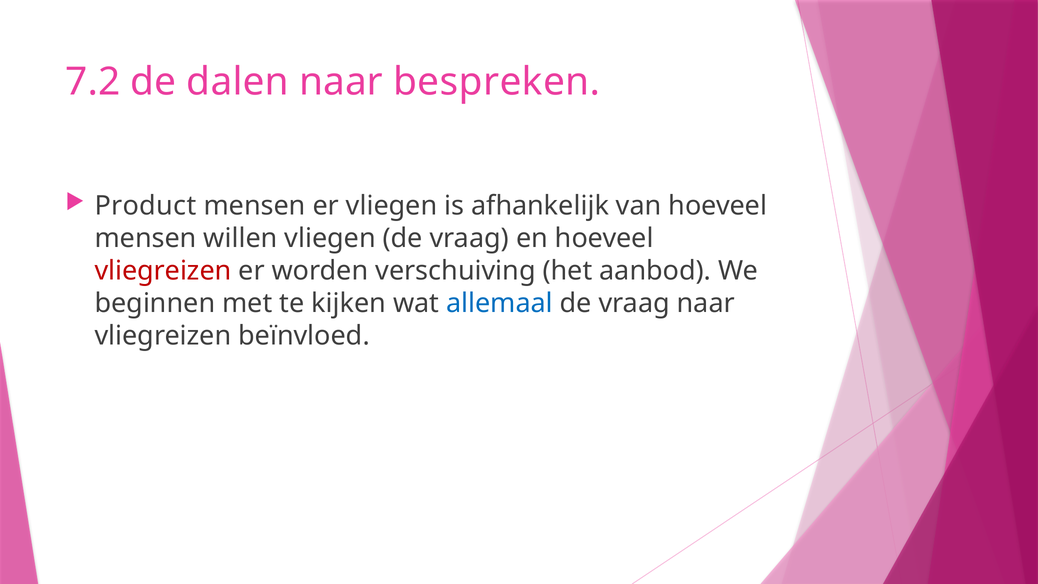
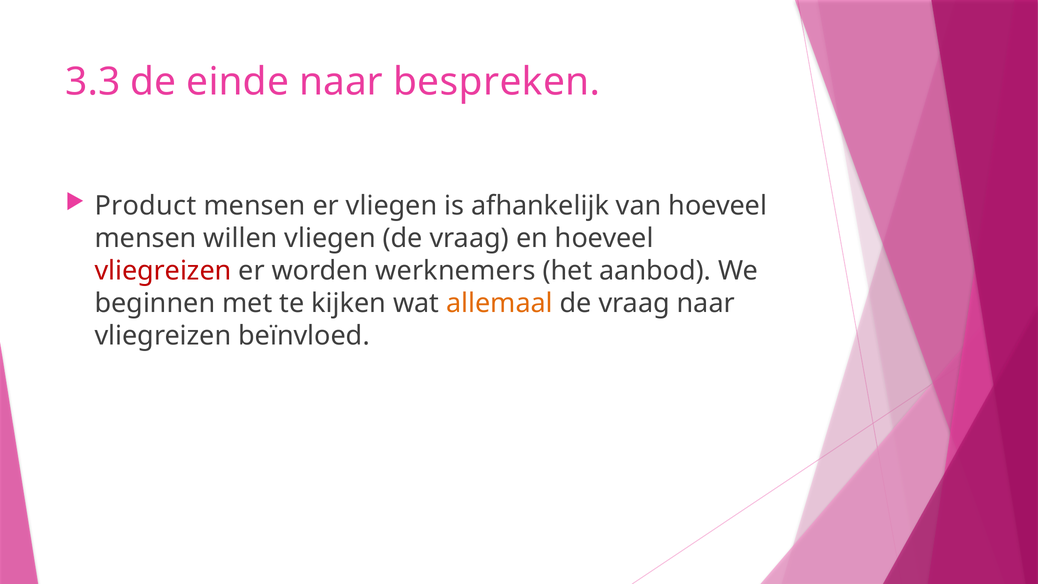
7.2: 7.2 -> 3.3
dalen: dalen -> einde
verschuiving: verschuiving -> werknemers
allemaal colour: blue -> orange
